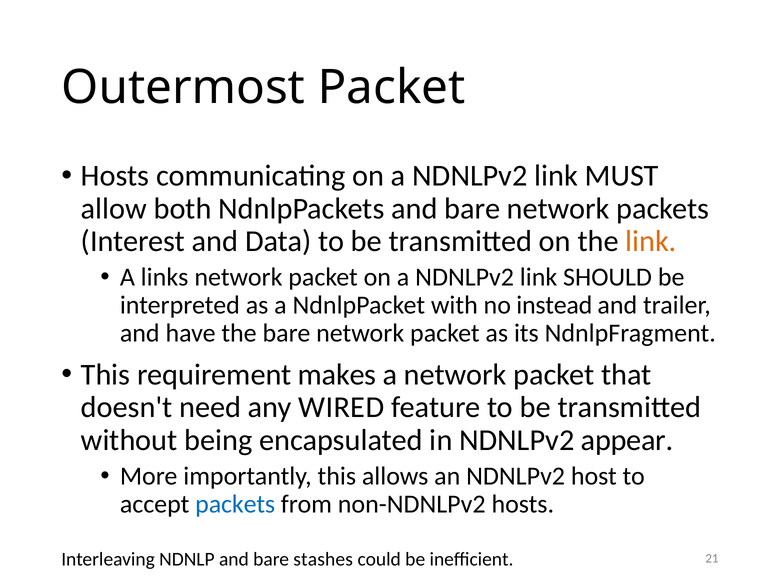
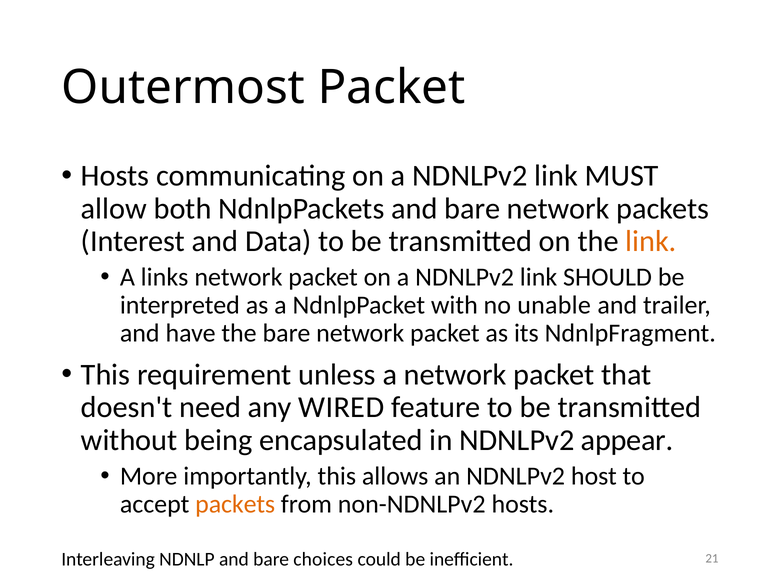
instead: instead -> unable
makes: makes -> unless
packets at (235, 504) colour: blue -> orange
stashes: stashes -> choices
